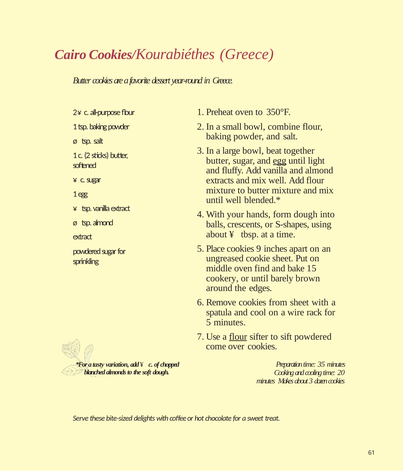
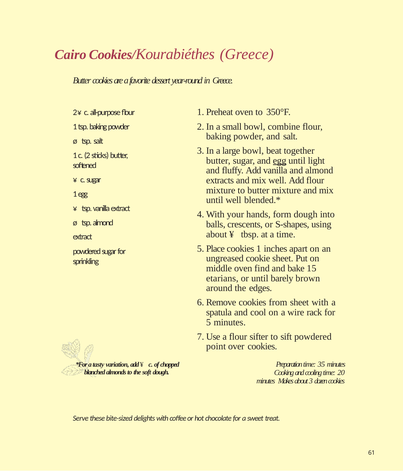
cookies 9: 9 -> 1
cookery: cookery -> etarians
flour at (238, 337) underline: present -> none
come: come -> point
